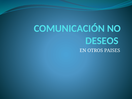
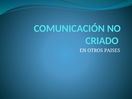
DESEOS: DESEOS -> CRIADO
